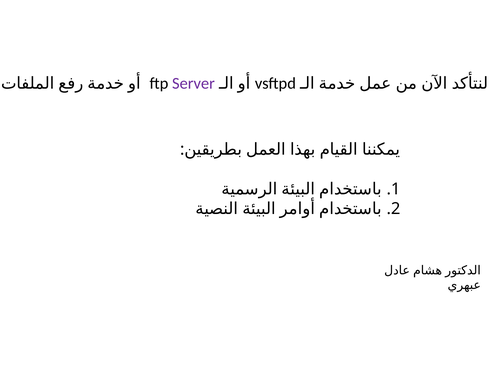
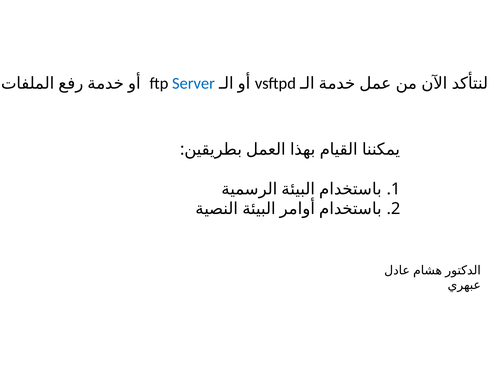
Server colour: purple -> blue
